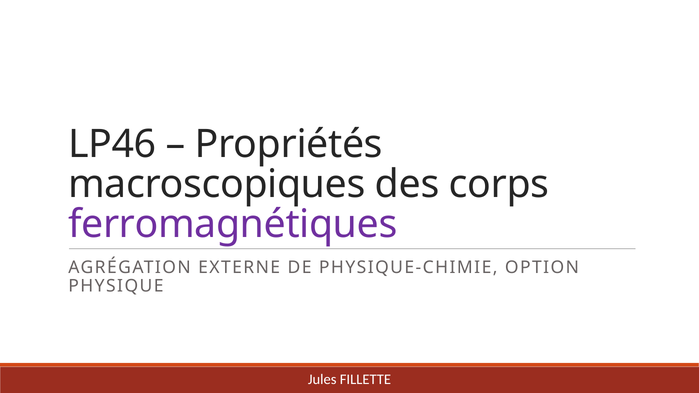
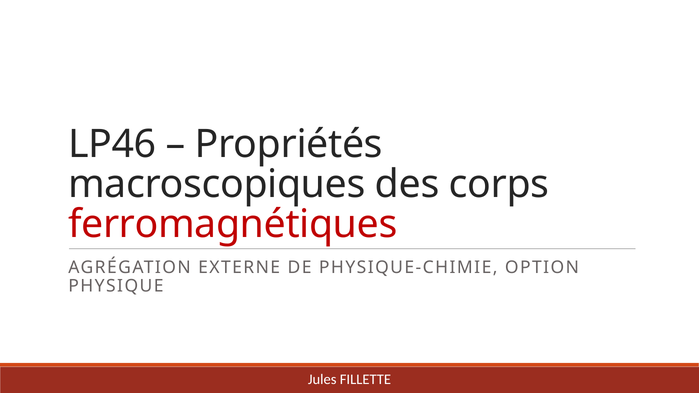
ferromagnétiques colour: purple -> red
